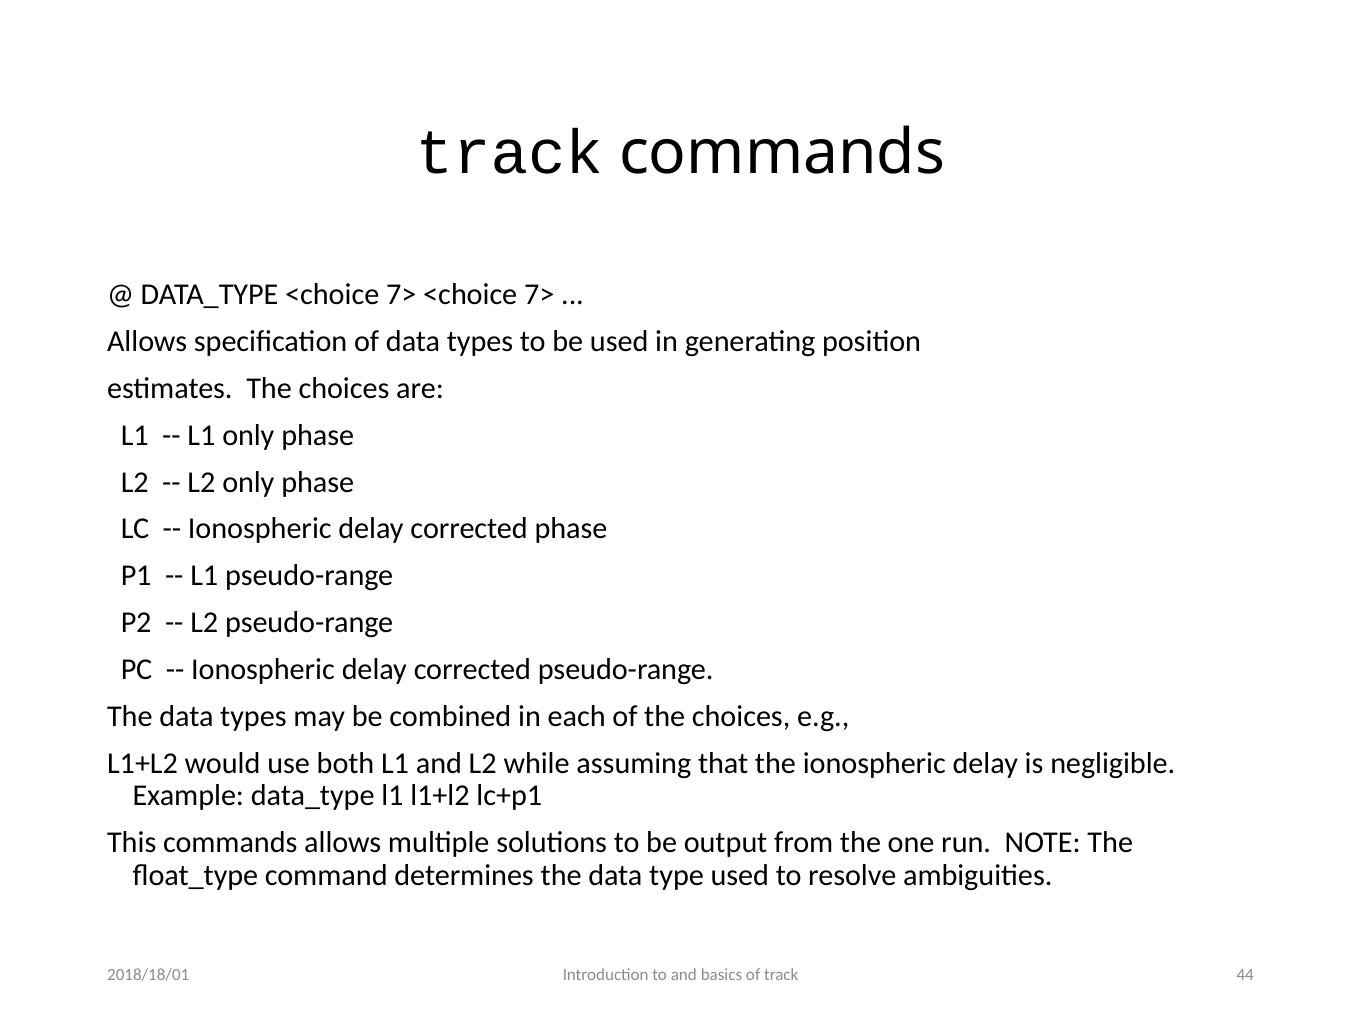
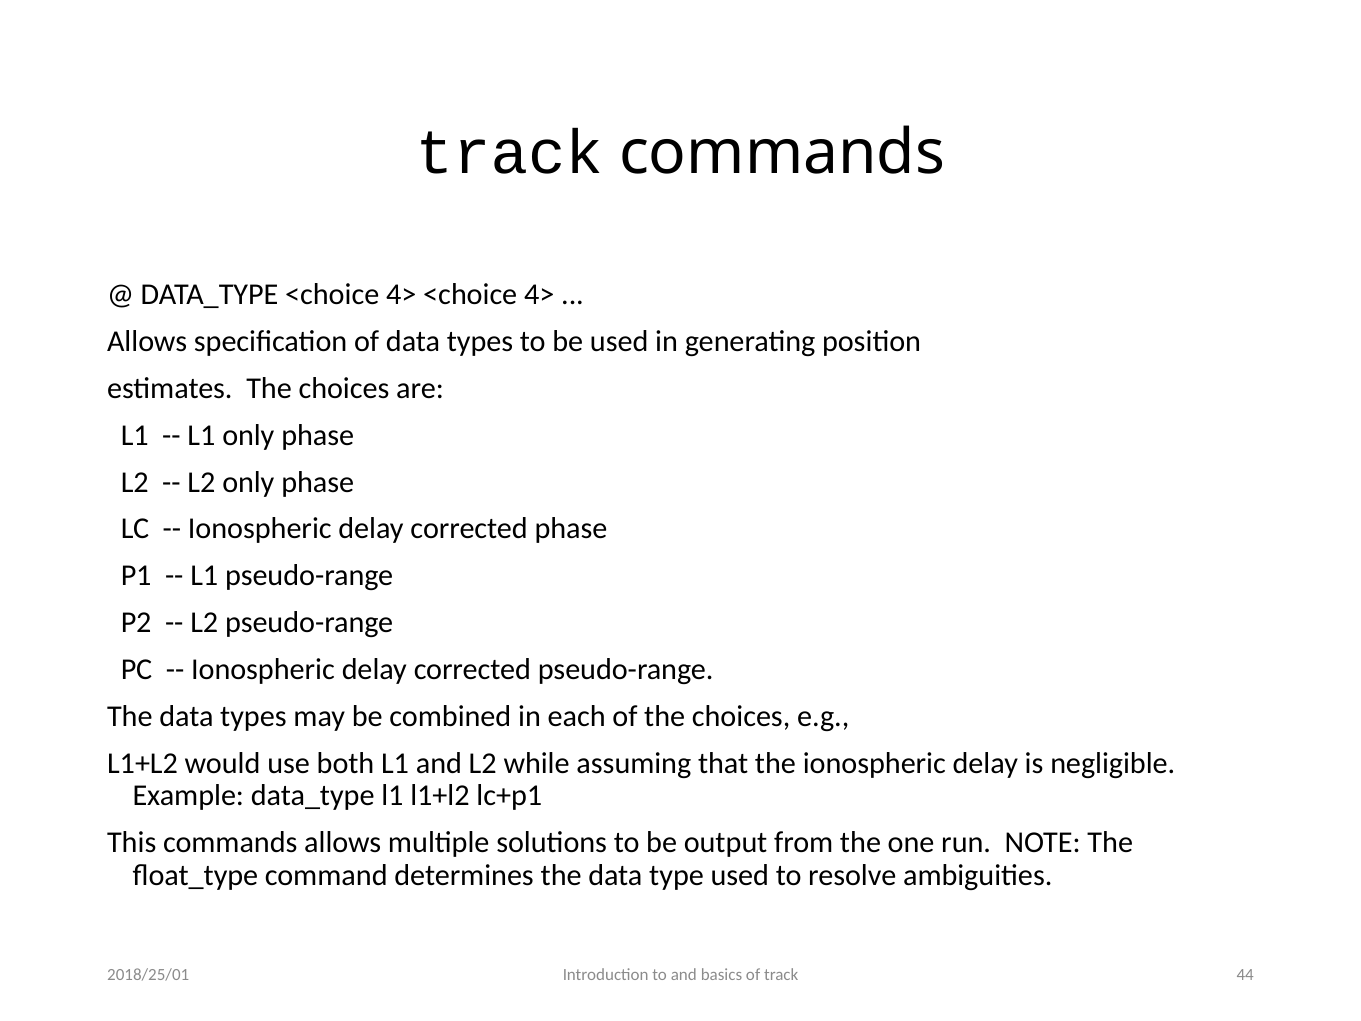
DATA_TYPE <choice 7>: 7> -> 4>
7> at (539, 295): 7> -> 4>
2018/18/01: 2018/18/01 -> 2018/25/01
